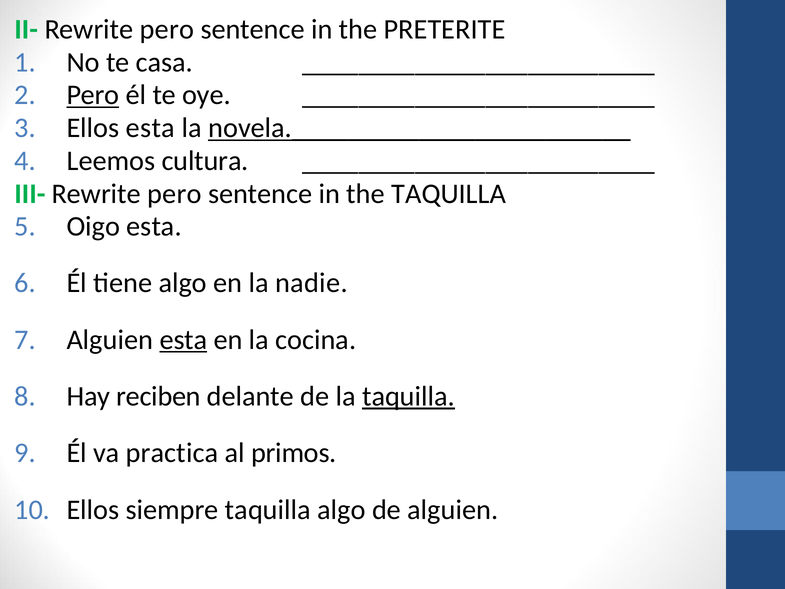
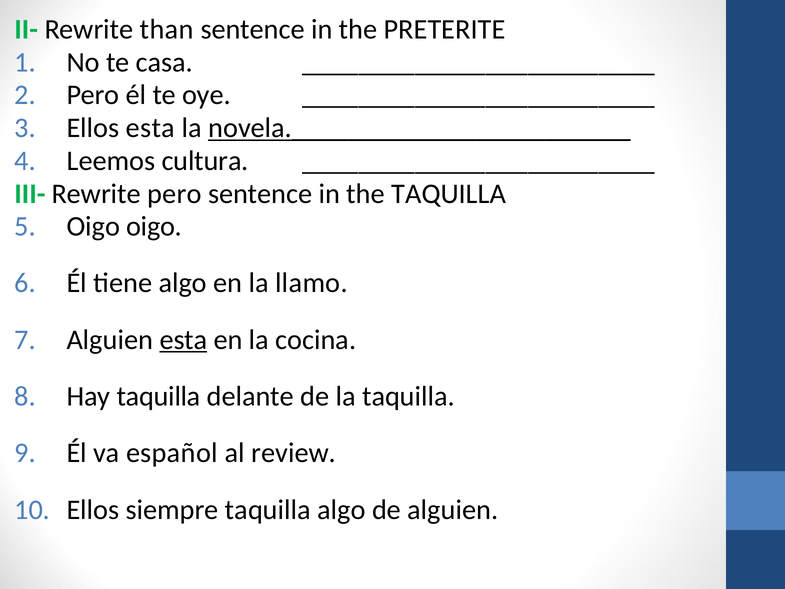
II- Rewrite pero: pero -> than
Pero at (93, 95) underline: present -> none
Oigo esta: esta -> oigo
nadie: nadie -> llamo
Hay reciben: reciben -> taquilla
taquilla at (408, 396) underline: present -> none
practica: practica -> español
primos: primos -> review
